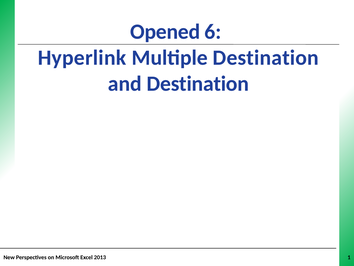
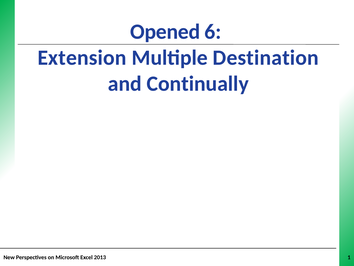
Hyperlink: Hyperlink -> Extension
and Destination: Destination -> Continually
